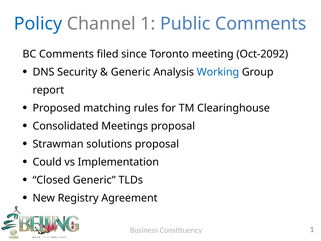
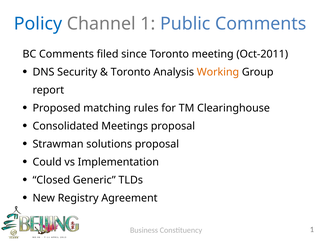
Oct-2092: Oct-2092 -> Oct-2011
Generic at (131, 72): Generic -> Toronto
Working colour: blue -> orange
